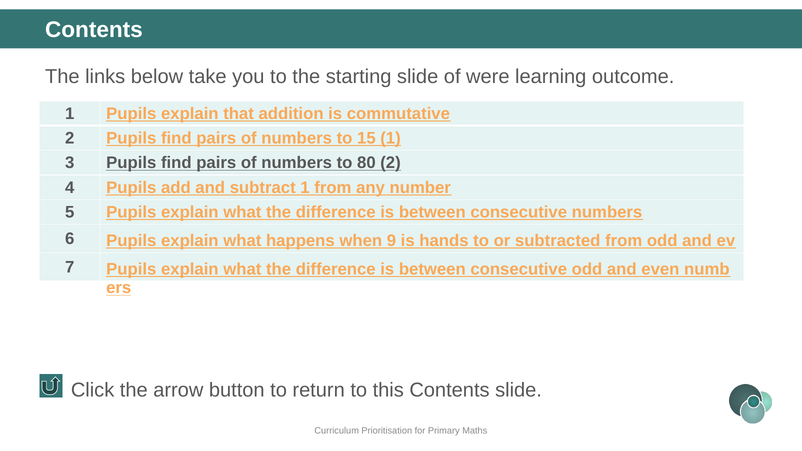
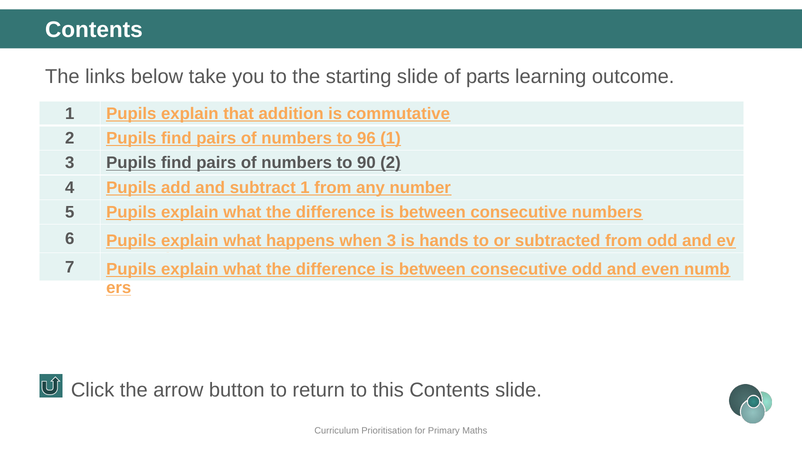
were: were -> parts
15: 15 -> 96
80: 80 -> 90
when 9: 9 -> 3
